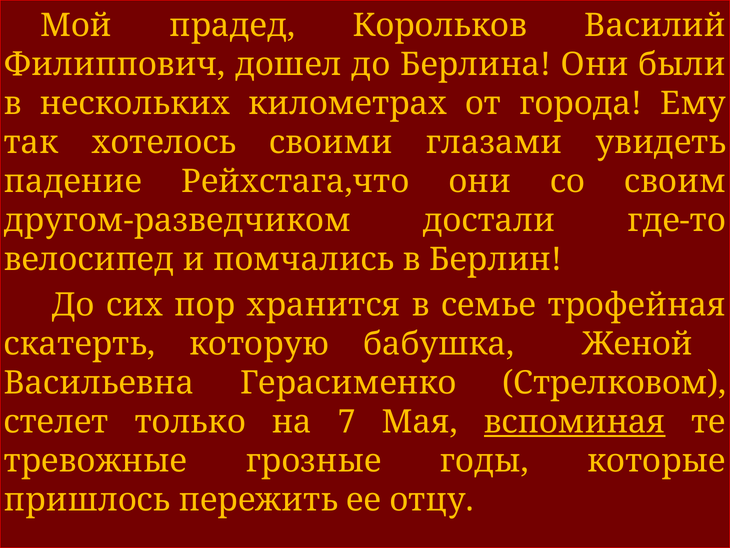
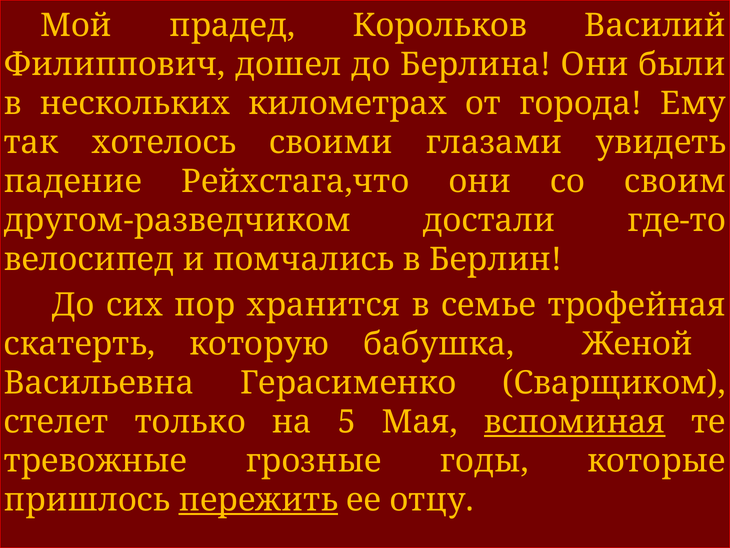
Стрелковом: Стрелковом -> Сварщиком
7: 7 -> 5
пережить underline: none -> present
